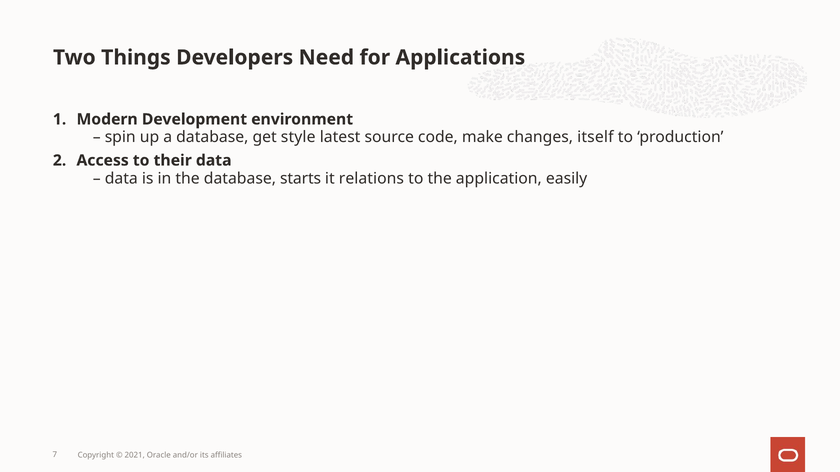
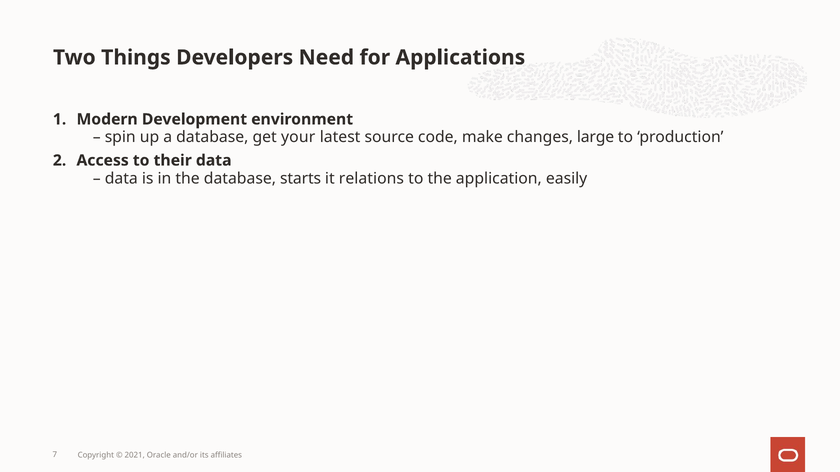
style: style -> your
itself: itself -> large
